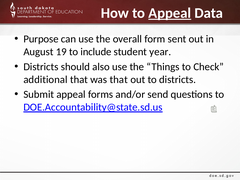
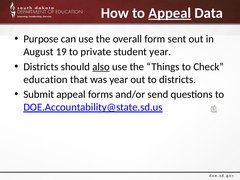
include: include -> private
also underline: none -> present
additional: additional -> education
was that: that -> year
